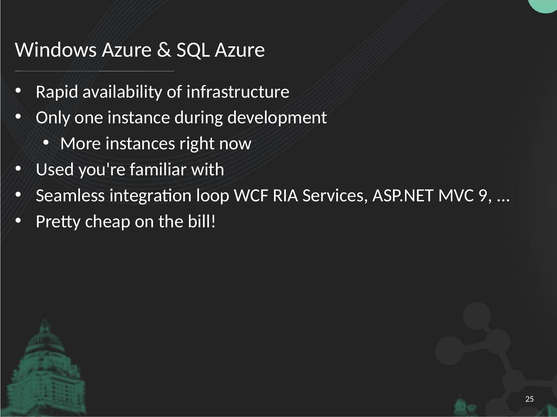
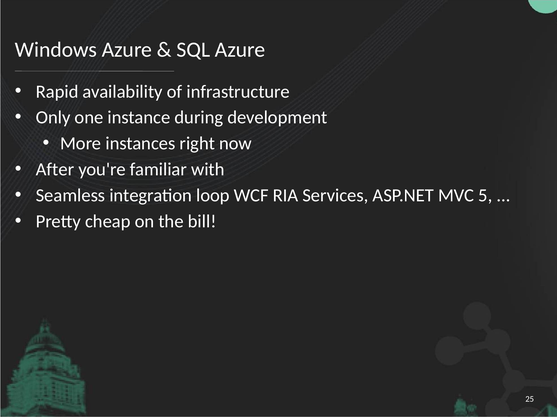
Used: Used -> After
9: 9 -> 5
